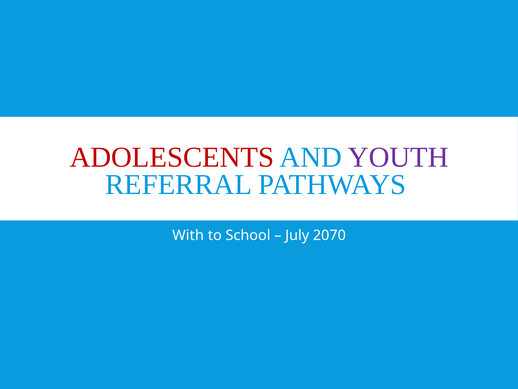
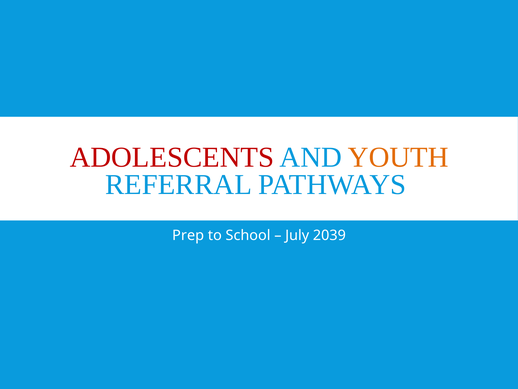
YOUTH colour: purple -> orange
With: With -> Prep
2070: 2070 -> 2039
